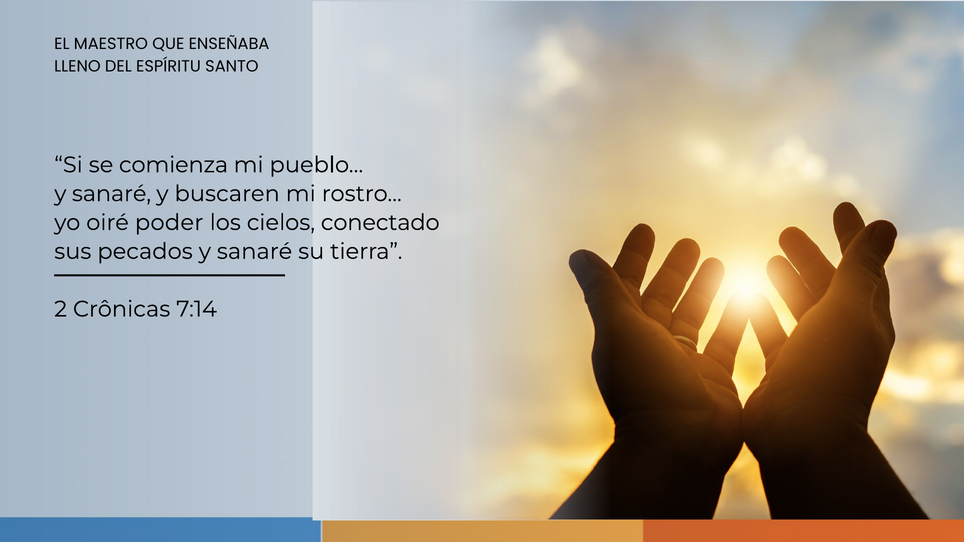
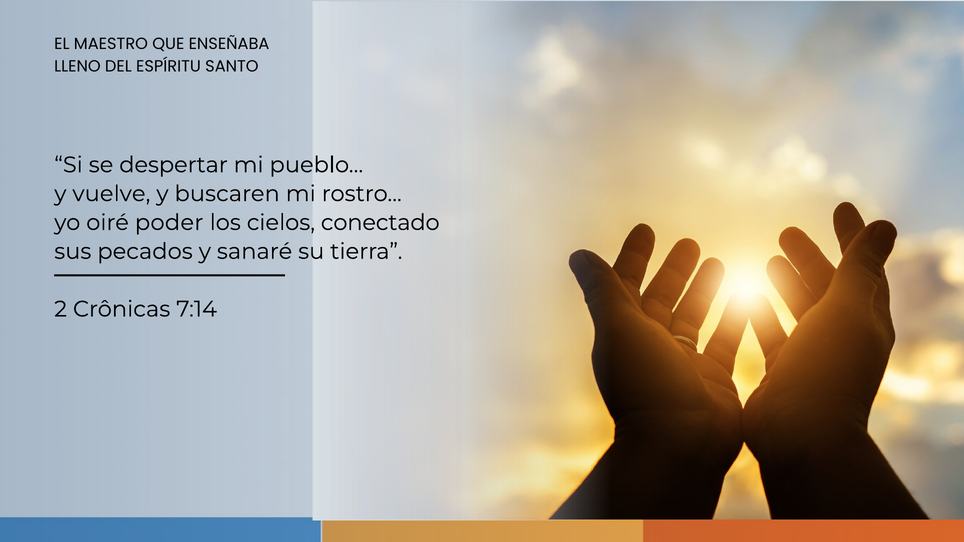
comienza: comienza -> despertar
sanaré at (111, 194): sanaré -> vuelve
